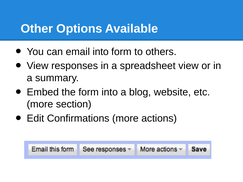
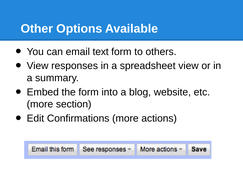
email into: into -> text
